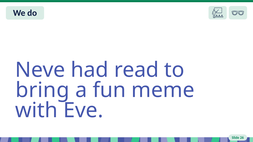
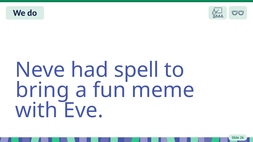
read: read -> spell
